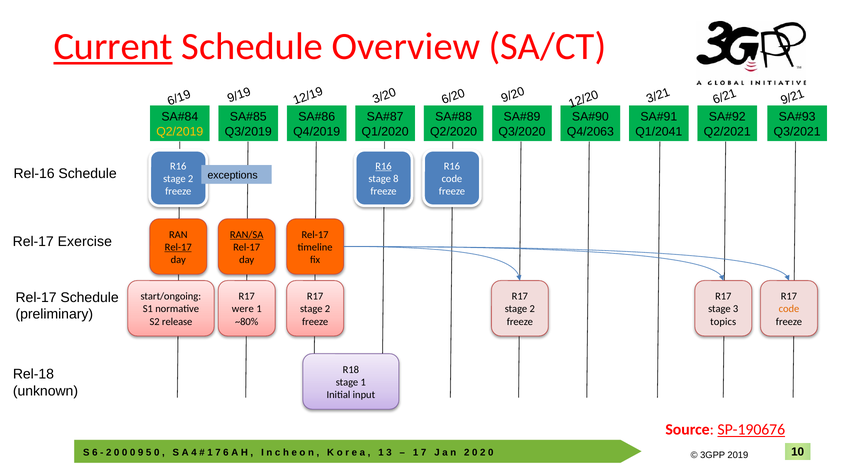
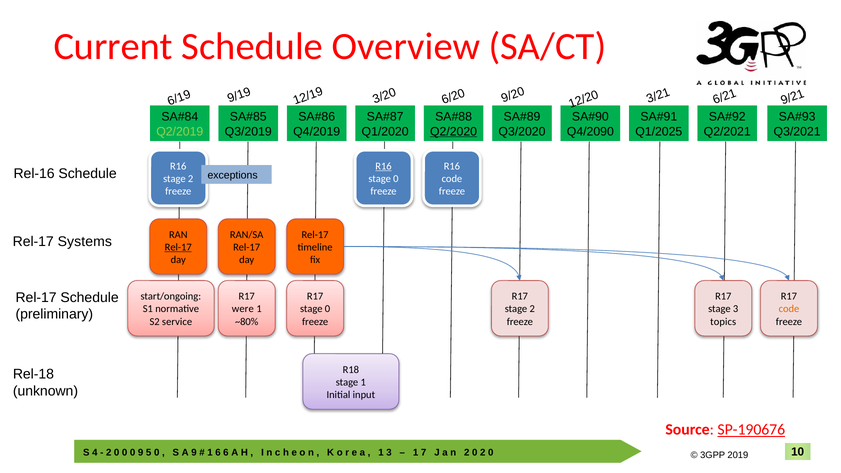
Current underline: present -> none
Q2/2019 colour: yellow -> light green
Q2/2020 underline: none -> present
Q4/2063: Q4/2063 -> Q4/2090
Q1/2041: Q1/2041 -> Q1/2025
8 at (396, 179): 8 -> 0
RAN/SA underline: present -> none
Exercise: Exercise -> Systems
2 at (327, 309): 2 -> 0
release: release -> service
6 at (95, 453): 6 -> 4
4 at (194, 453): 4 -> 9
7 at (218, 453): 7 -> 6
